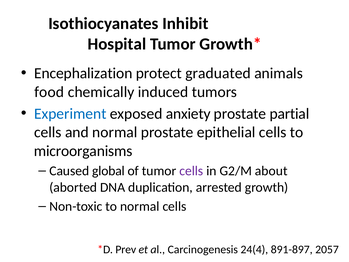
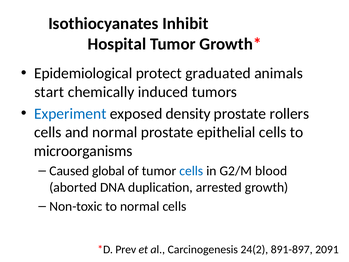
Encephalization: Encephalization -> Epidemiological
food: food -> start
anxiety: anxiety -> density
partial: partial -> rollers
cells at (191, 171) colour: purple -> blue
about: about -> blood
24(4: 24(4 -> 24(2
2057: 2057 -> 2091
